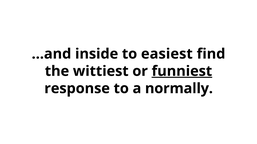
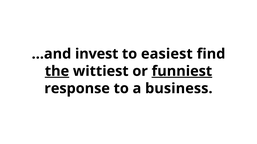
inside: inside -> invest
the underline: none -> present
normally: normally -> business
